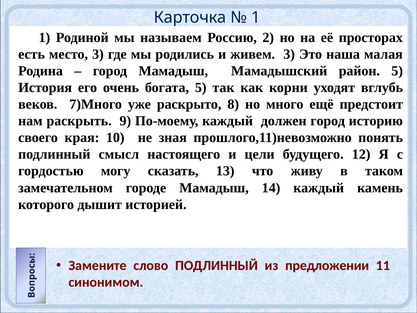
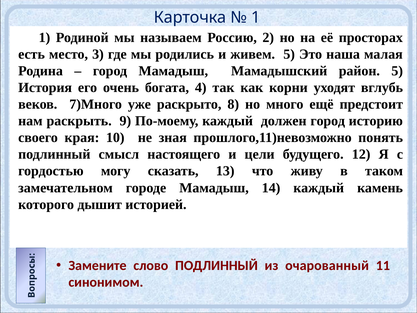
живем 3: 3 -> 5
богата 5: 5 -> 4
предложении: предложении -> очарованный
